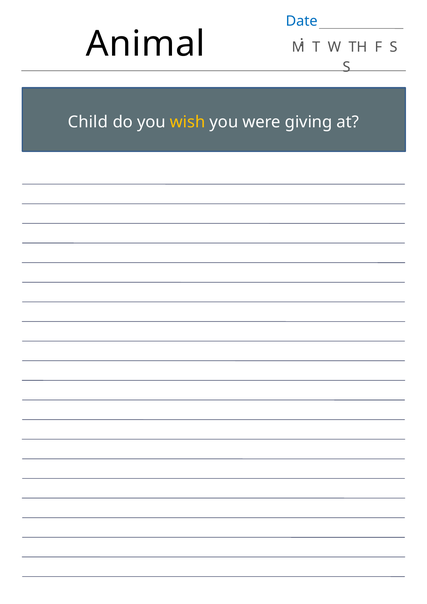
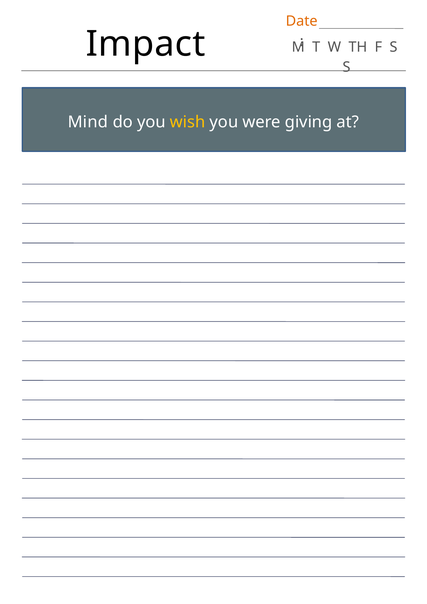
Date colour: blue -> orange
Animal: Animal -> Impact
Child: Child -> Mind
